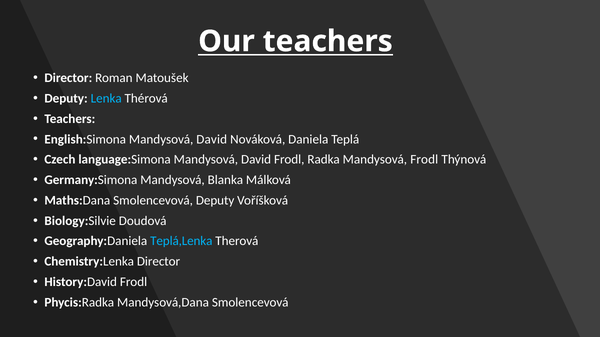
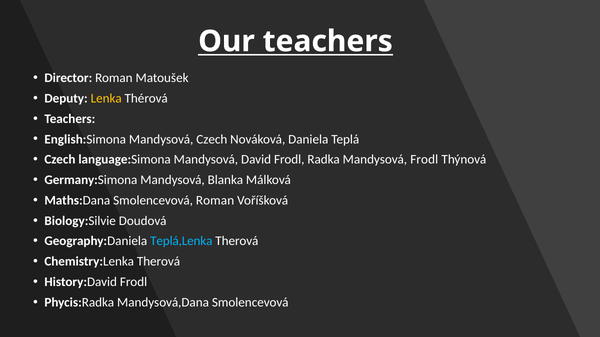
Lenka colour: light blue -> yellow
English:Simona Mandysová David: David -> Czech
Smolencevová Deputy: Deputy -> Roman
Chemistry:Lenka Director: Director -> Therová
